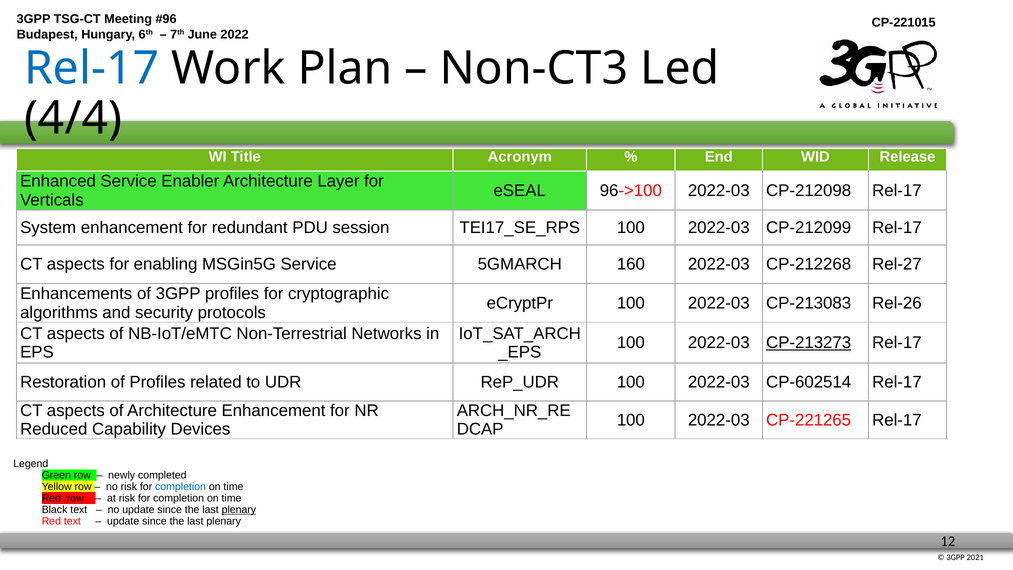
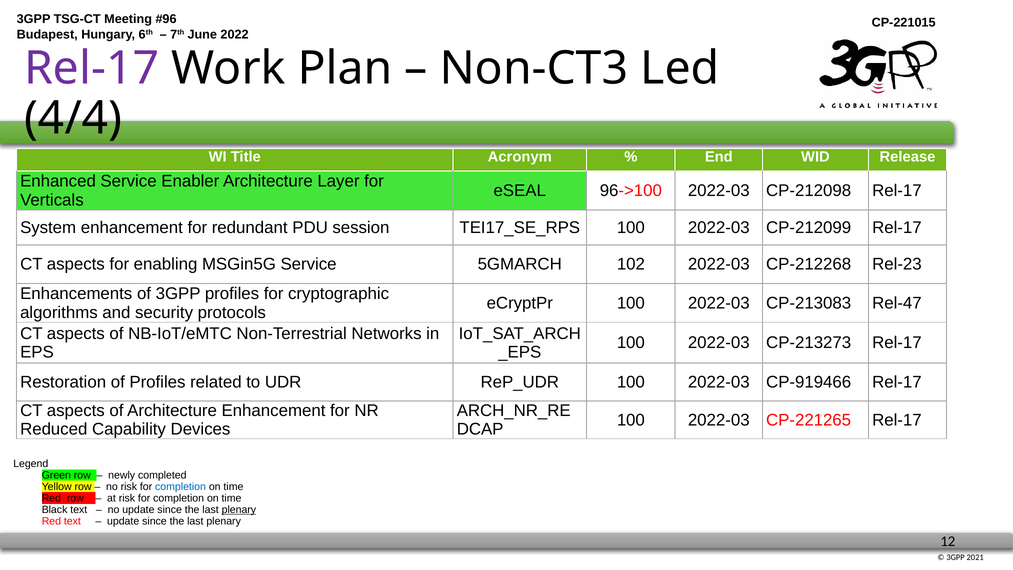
Rel-17 at (92, 68) colour: blue -> purple
160: 160 -> 102
Rel-27: Rel-27 -> Rel-23
Rel-26: Rel-26 -> Rel-47
CP-213273 underline: present -> none
CP-602514: CP-602514 -> CP-919466
